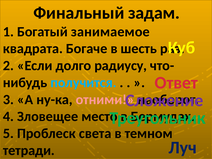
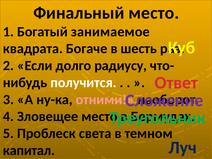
Финальный задам: задам -> место
получится colour: light blue -> white
тетради: тетради -> капитал
